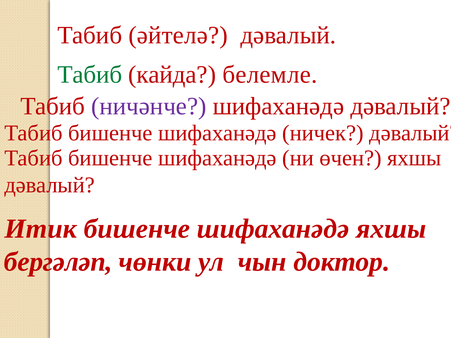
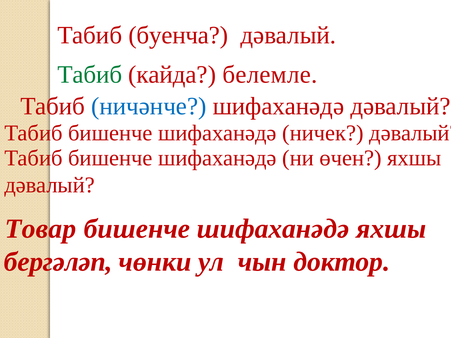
әйтелә: әйтелә -> буенча
ничәнче colour: purple -> blue
Итик: Итик -> Товар
